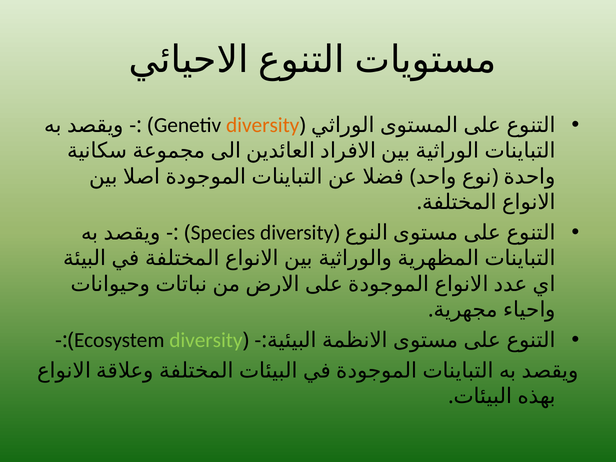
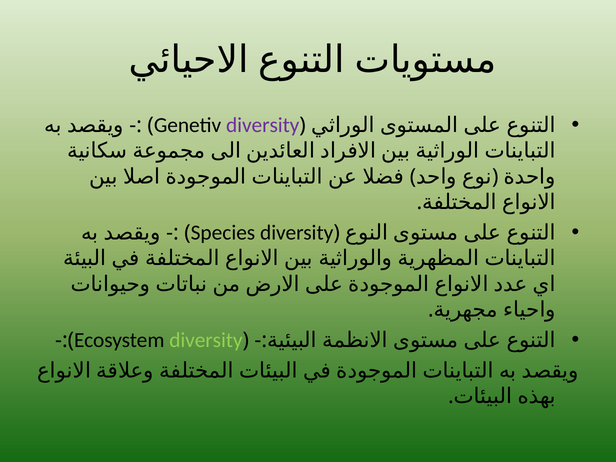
diversity at (263, 125) colour: orange -> purple
